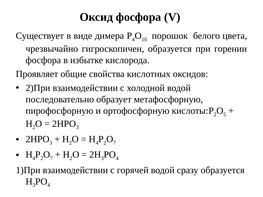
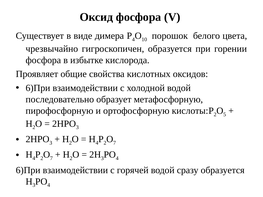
2)При at (38, 88): 2)При -> 6)При
1)При at (28, 170): 1)При -> 6)При
